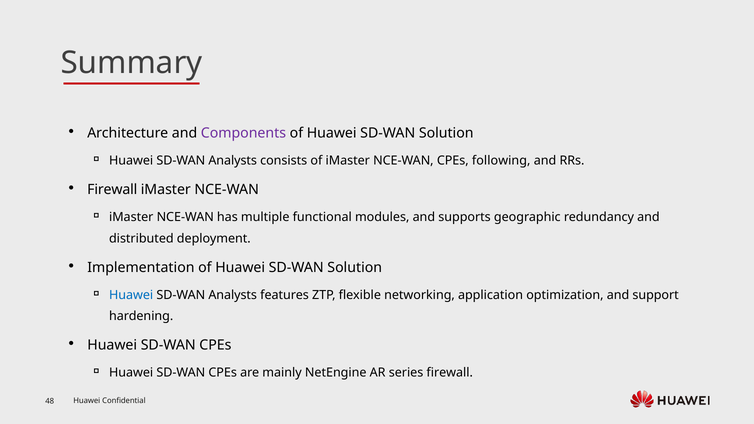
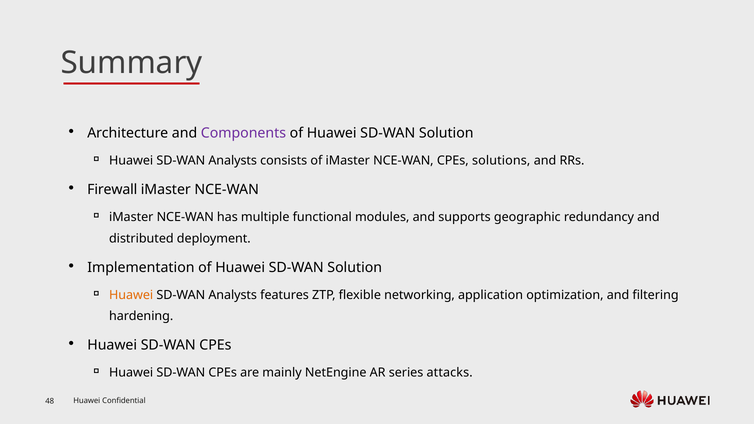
following: following -> solutions
Huawei at (131, 295) colour: blue -> orange
support: support -> filtering
series firewall: firewall -> attacks
